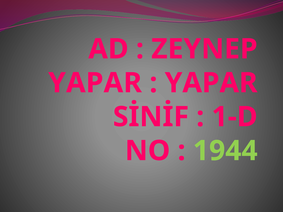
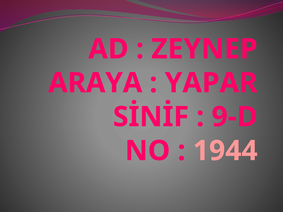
YAPAR at (95, 83): YAPAR -> ARAYA
1-D: 1-D -> 9-D
1944 colour: light green -> pink
